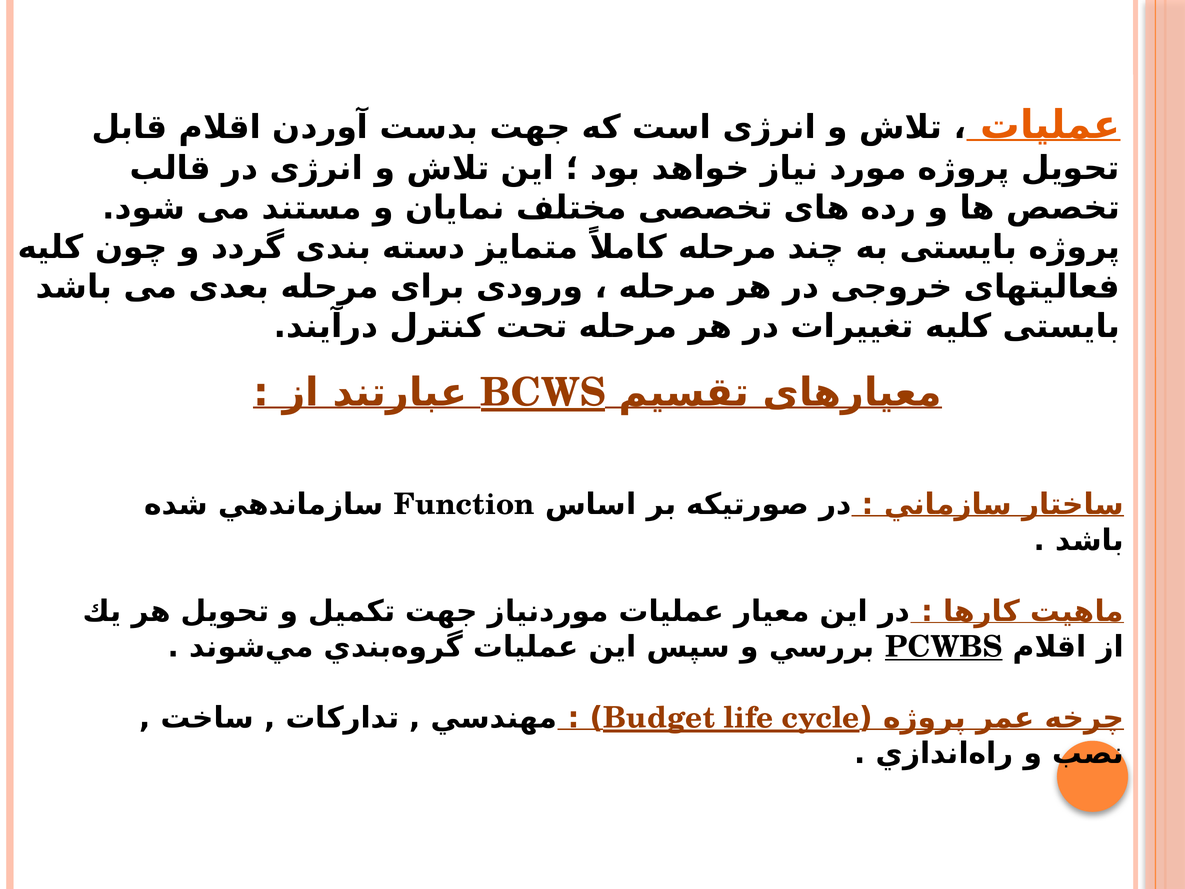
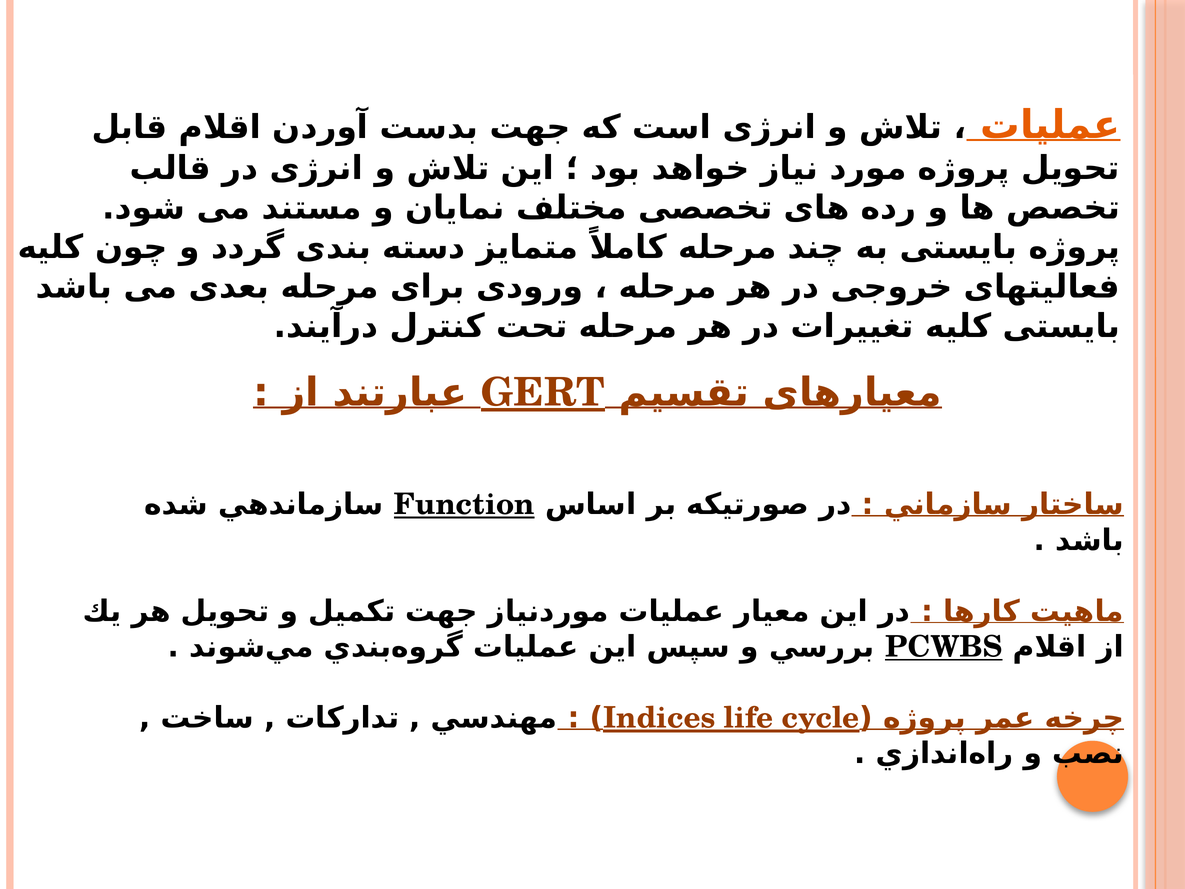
BCWS: BCWS -> GERT
Function underline: none -> present
Budget: Budget -> Indices
